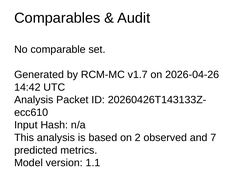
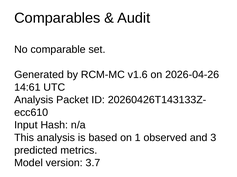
v1.7: v1.7 -> v1.6
14:42: 14:42 -> 14:61
2: 2 -> 1
7: 7 -> 3
1.1: 1.1 -> 3.7
